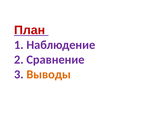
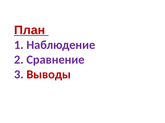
Выводы colour: orange -> red
